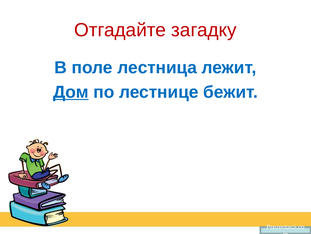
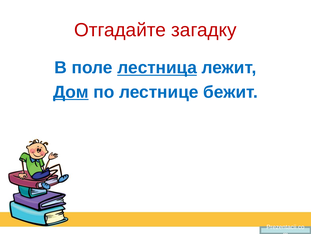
лестница underline: none -> present
